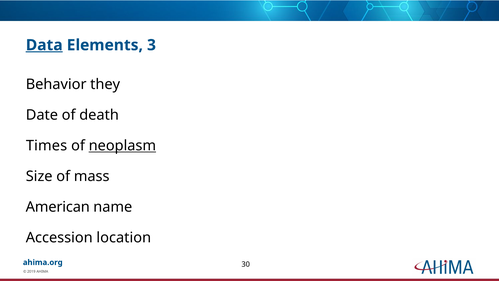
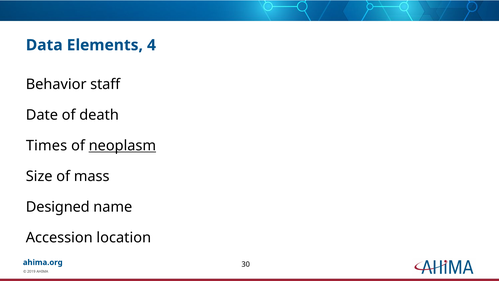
Data underline: present -> none
3: 3 -> 4
they: they -> staff
American: American -> Designed
